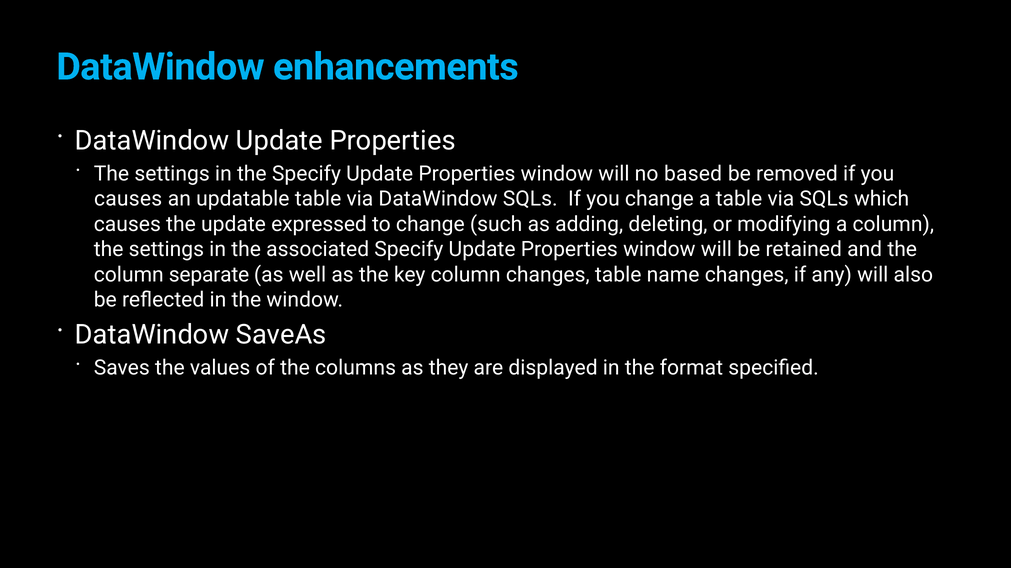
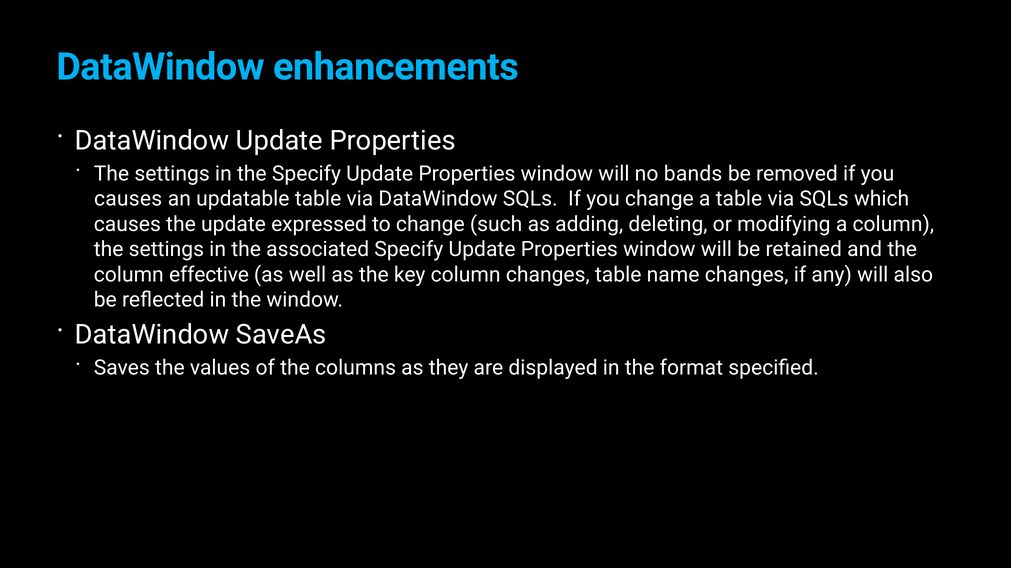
based: based -> bands
separate: separate -> effective
